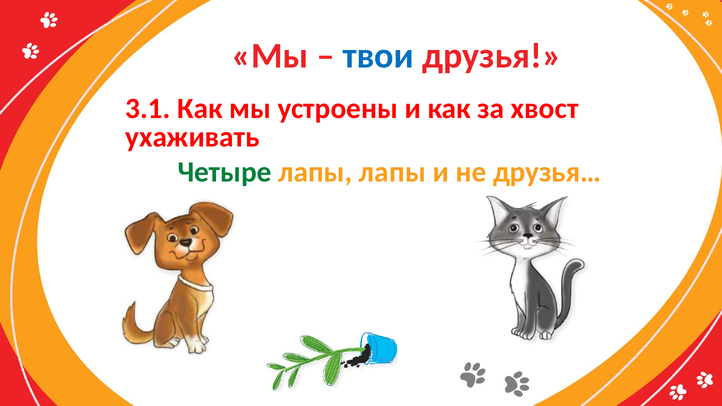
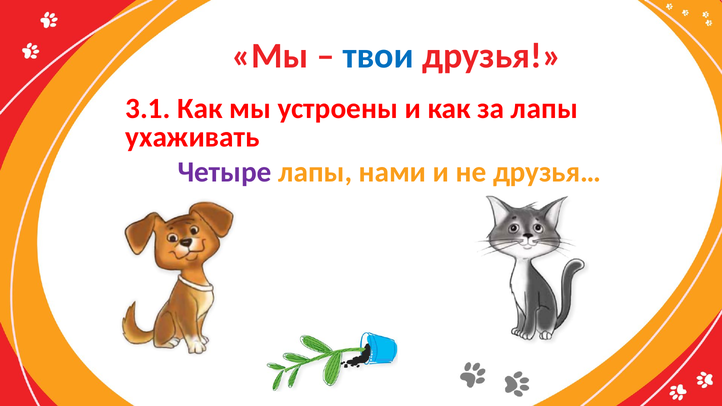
за хвост: хвост -> лапы
Четыре colour: green -> purple
лапы лапы: лапы -> нами
